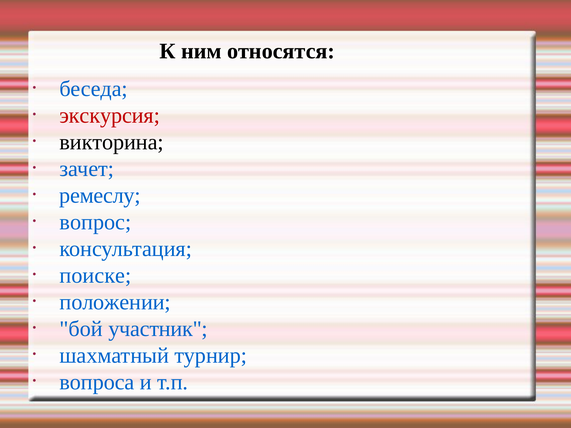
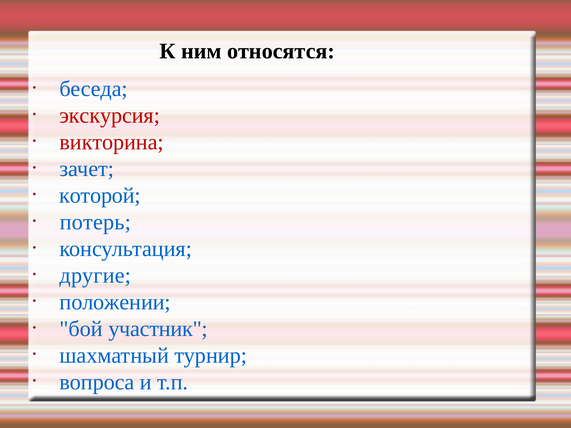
викторина colour: black -> red
ремеслу: ремеслу -> которой
вопрос: вопрос -> потерь
поиске: поиске -> другие
